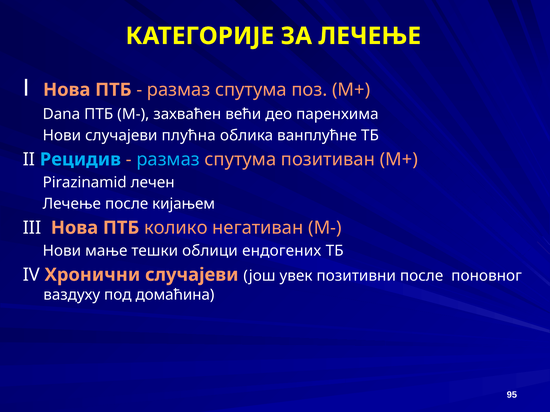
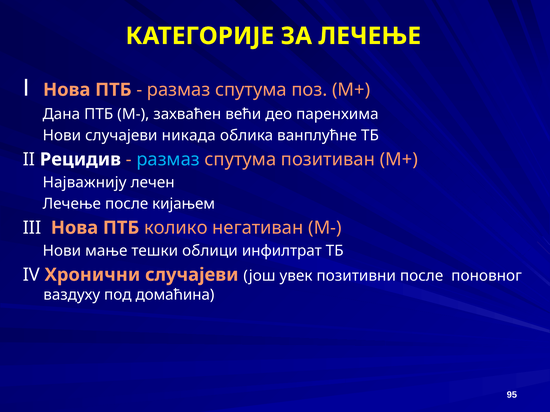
Dana: Dana -> Дана
плућна: плућна -> никада
Рецидив colour: light blue -> white
Pirazinamid: Pirazinamid -> Најважнију
ендогених: ендогених -> инфилтрат
